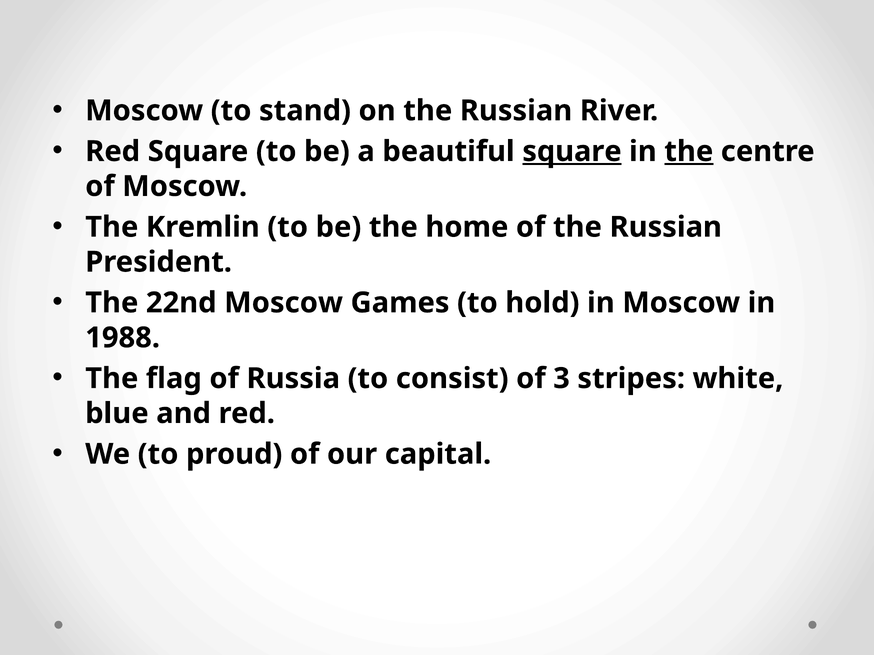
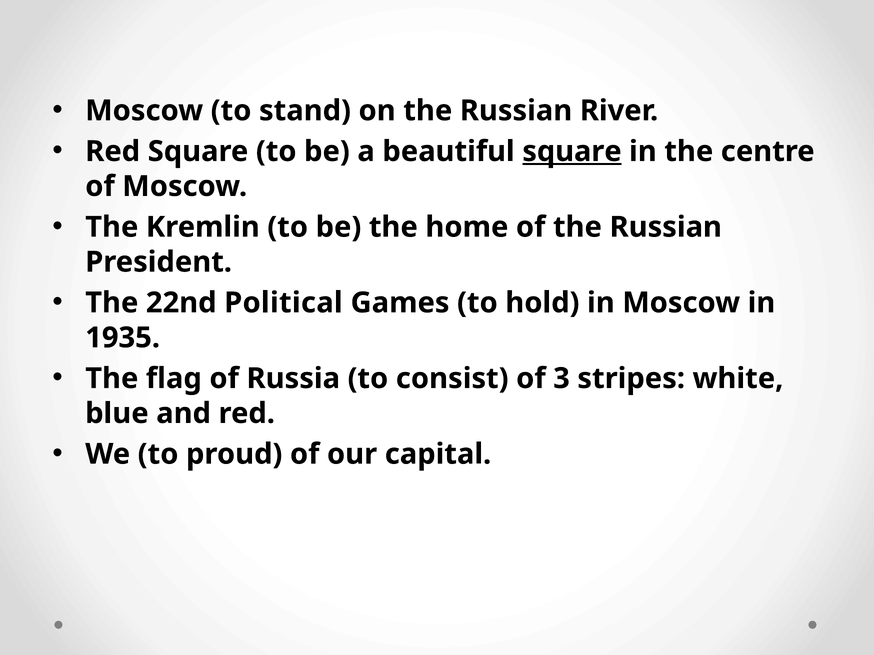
the at (689, 152) underline: present -> none
22nd Moscow: Moscow -> Political
1988: 1988 -> 1935
